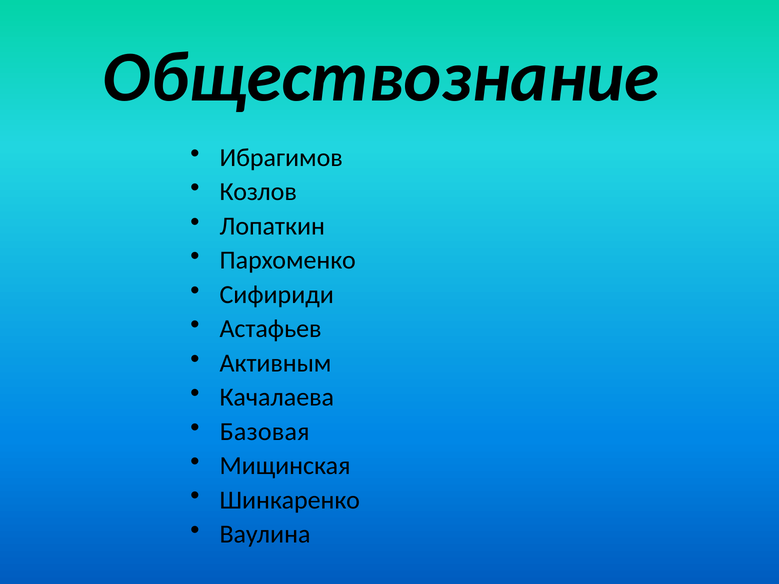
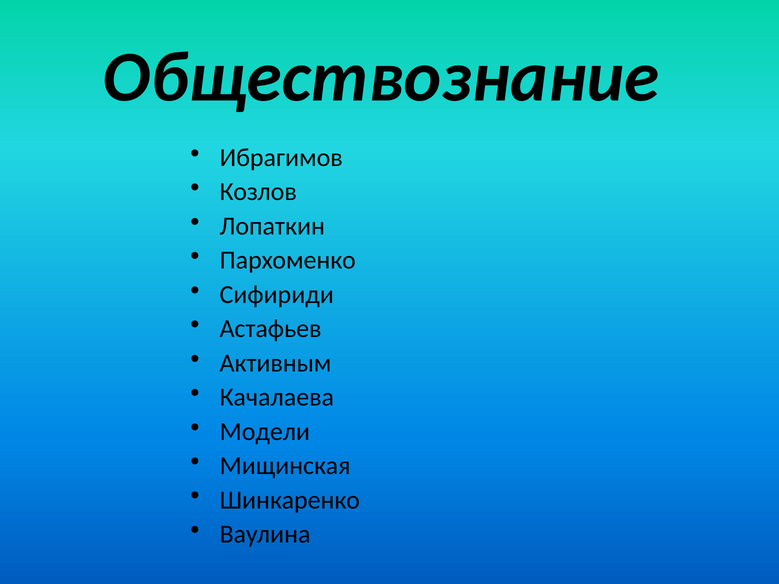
Базовая: Базовая -> Модели
